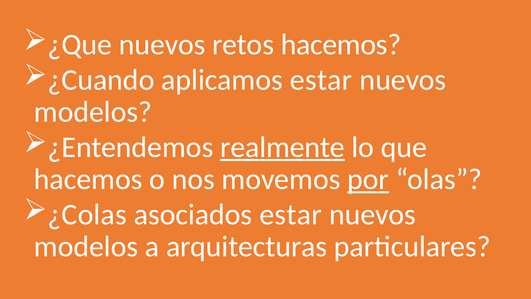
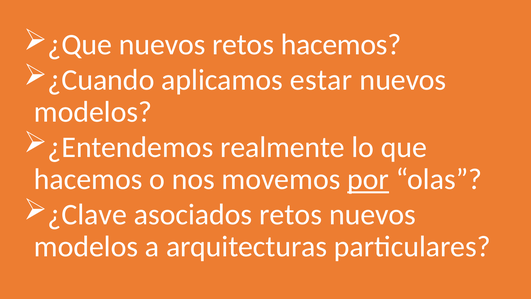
realmente underline: present -> none
¿Colas: ¿Colas -> ¿Clave
asociados estar: estar -> retos
